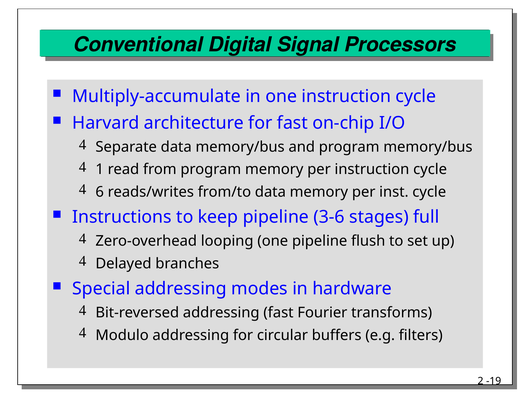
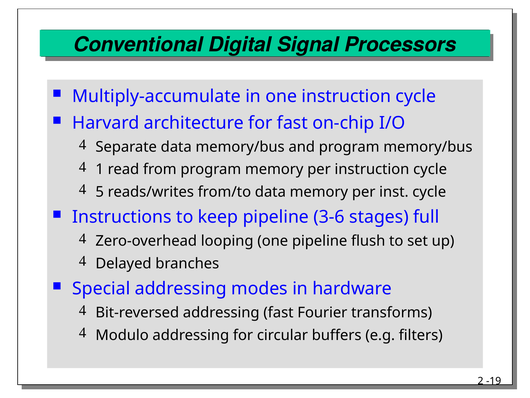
6: 6 -> 5
